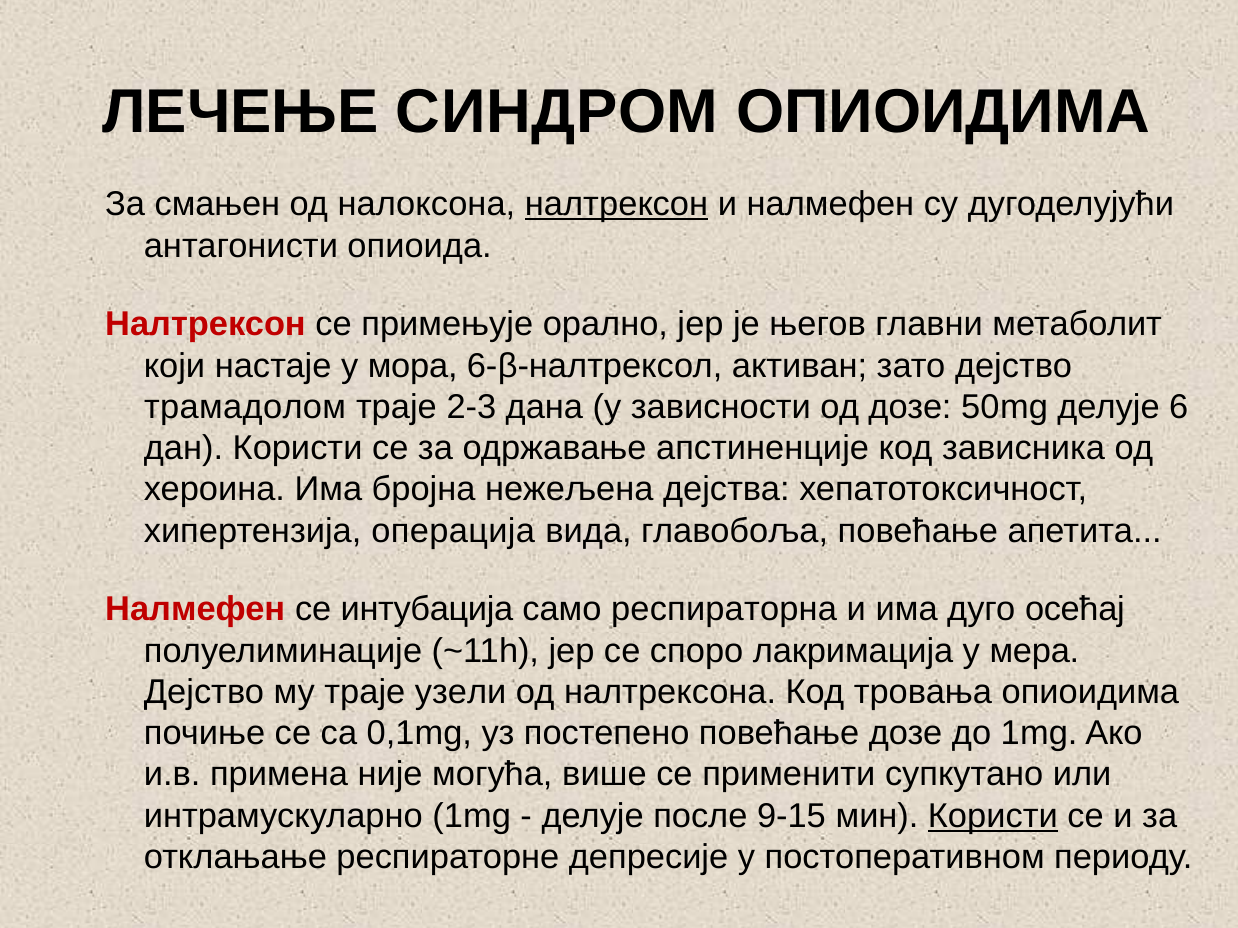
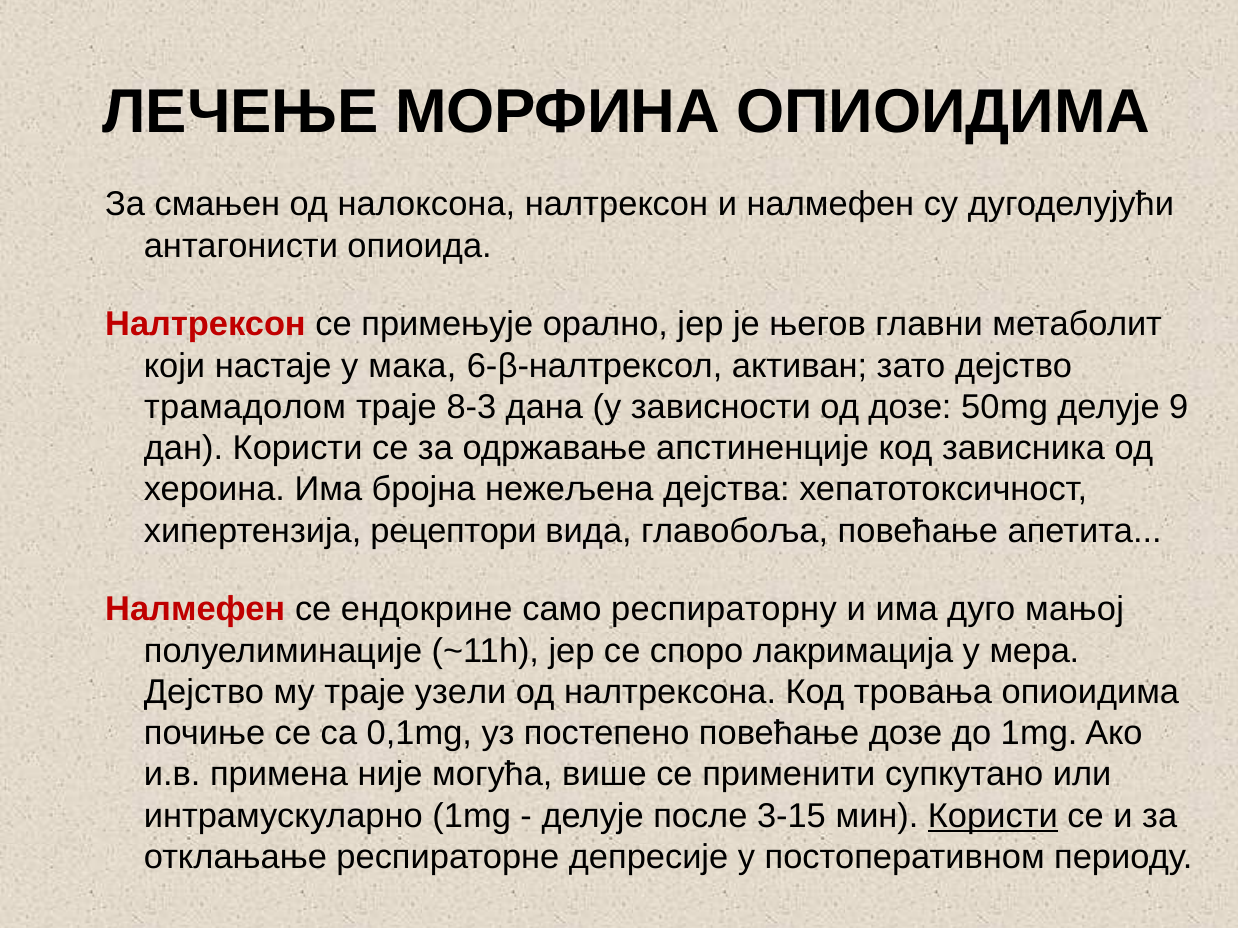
СИНДРОМ: СИНДРОМ -> МОРФИНА
налтрексон at (616, 205) underline: present -> none
мора: мора -> мака
2-3: 2-3 -> 8-3
6: 6 -> 9
операција: операција -> рецептори
интубација: интубација -> ендокрине
респираторна: респираторна -> респираторну
осећај: осећај -> мањој
9-15: 9-15 -> 3-15
